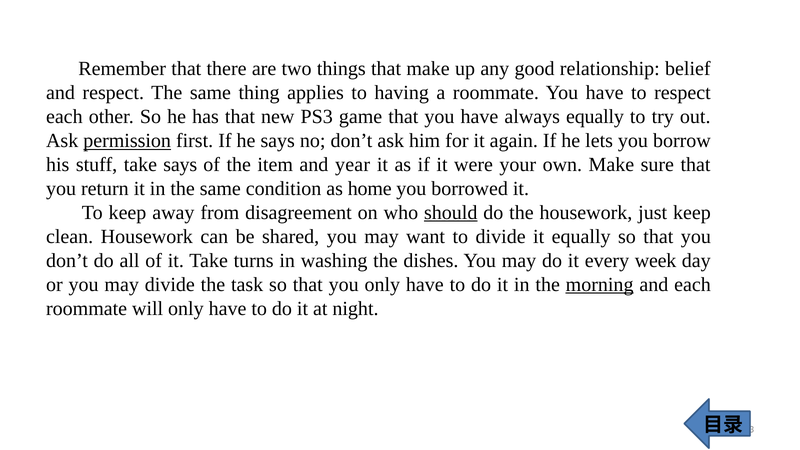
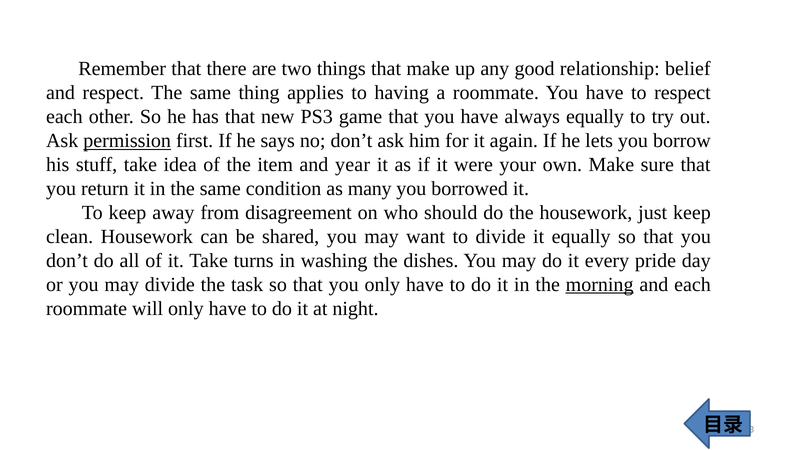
take says: says -> idea
home: home -> many
should underline: present -> none
week: week -> pride
